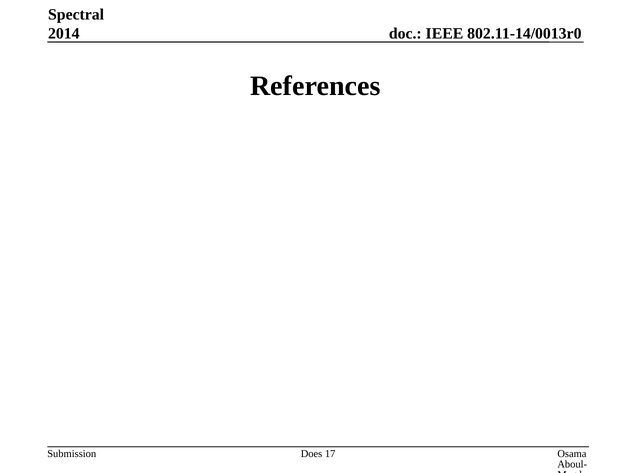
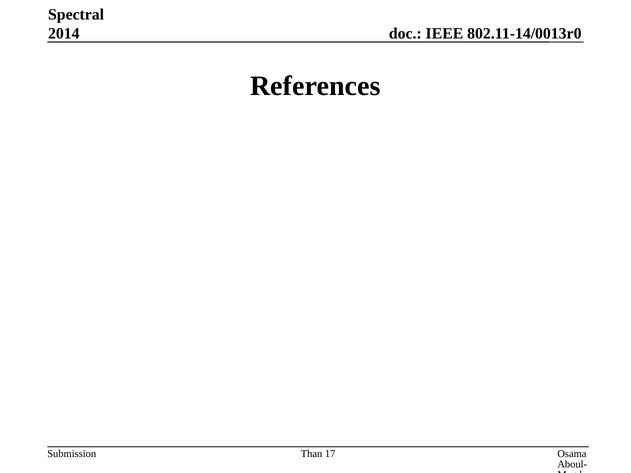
Does: Does -> Than
